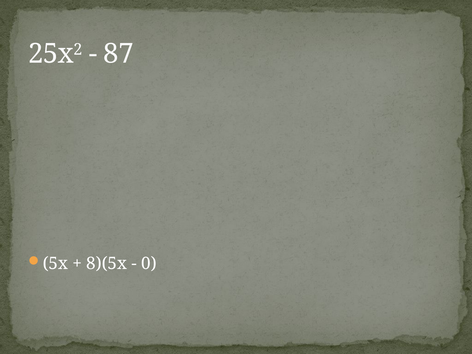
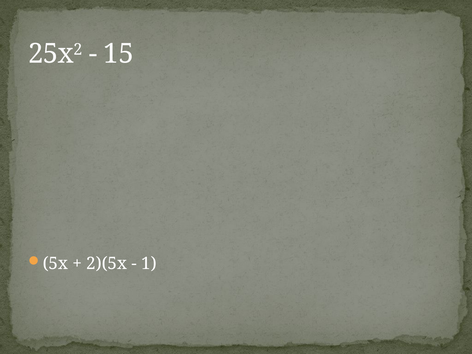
87: 87 -> 15
8)(5x: 8)(5x -> 2)(5x
0: 0 -> 1
